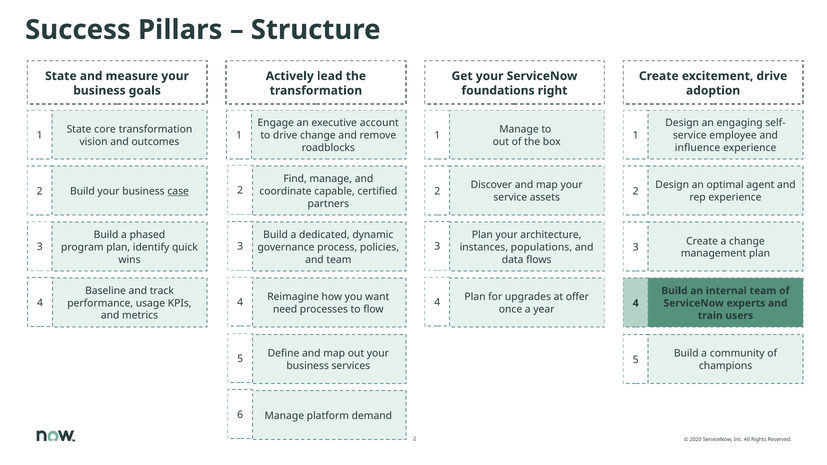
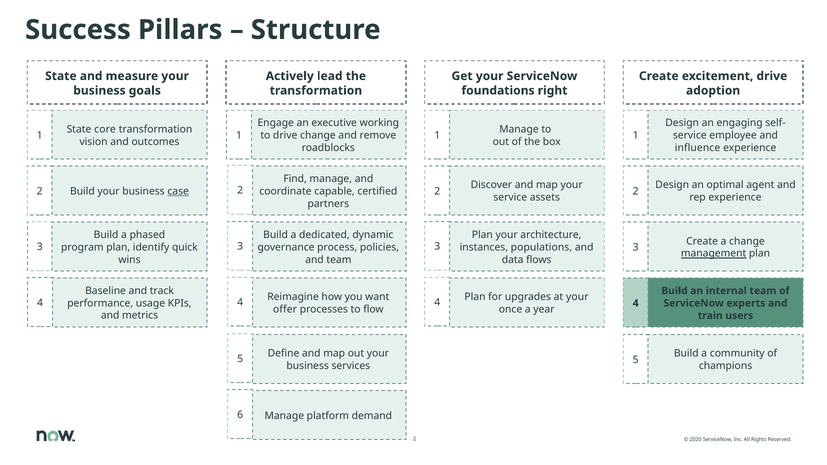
account: account -> working
management underline: none -> present
at offer: offer -> your
need: need -> offer
